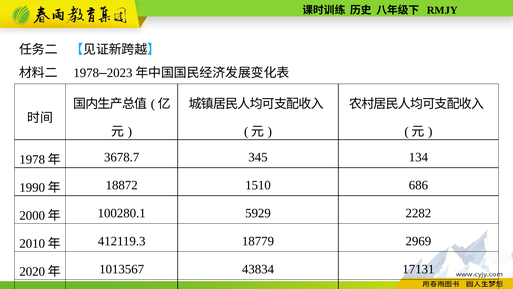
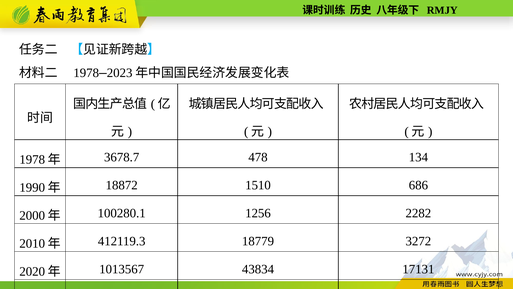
345: 345 -> 478
5929: 5929 -> 1256
2969: 2969 -> 3272
